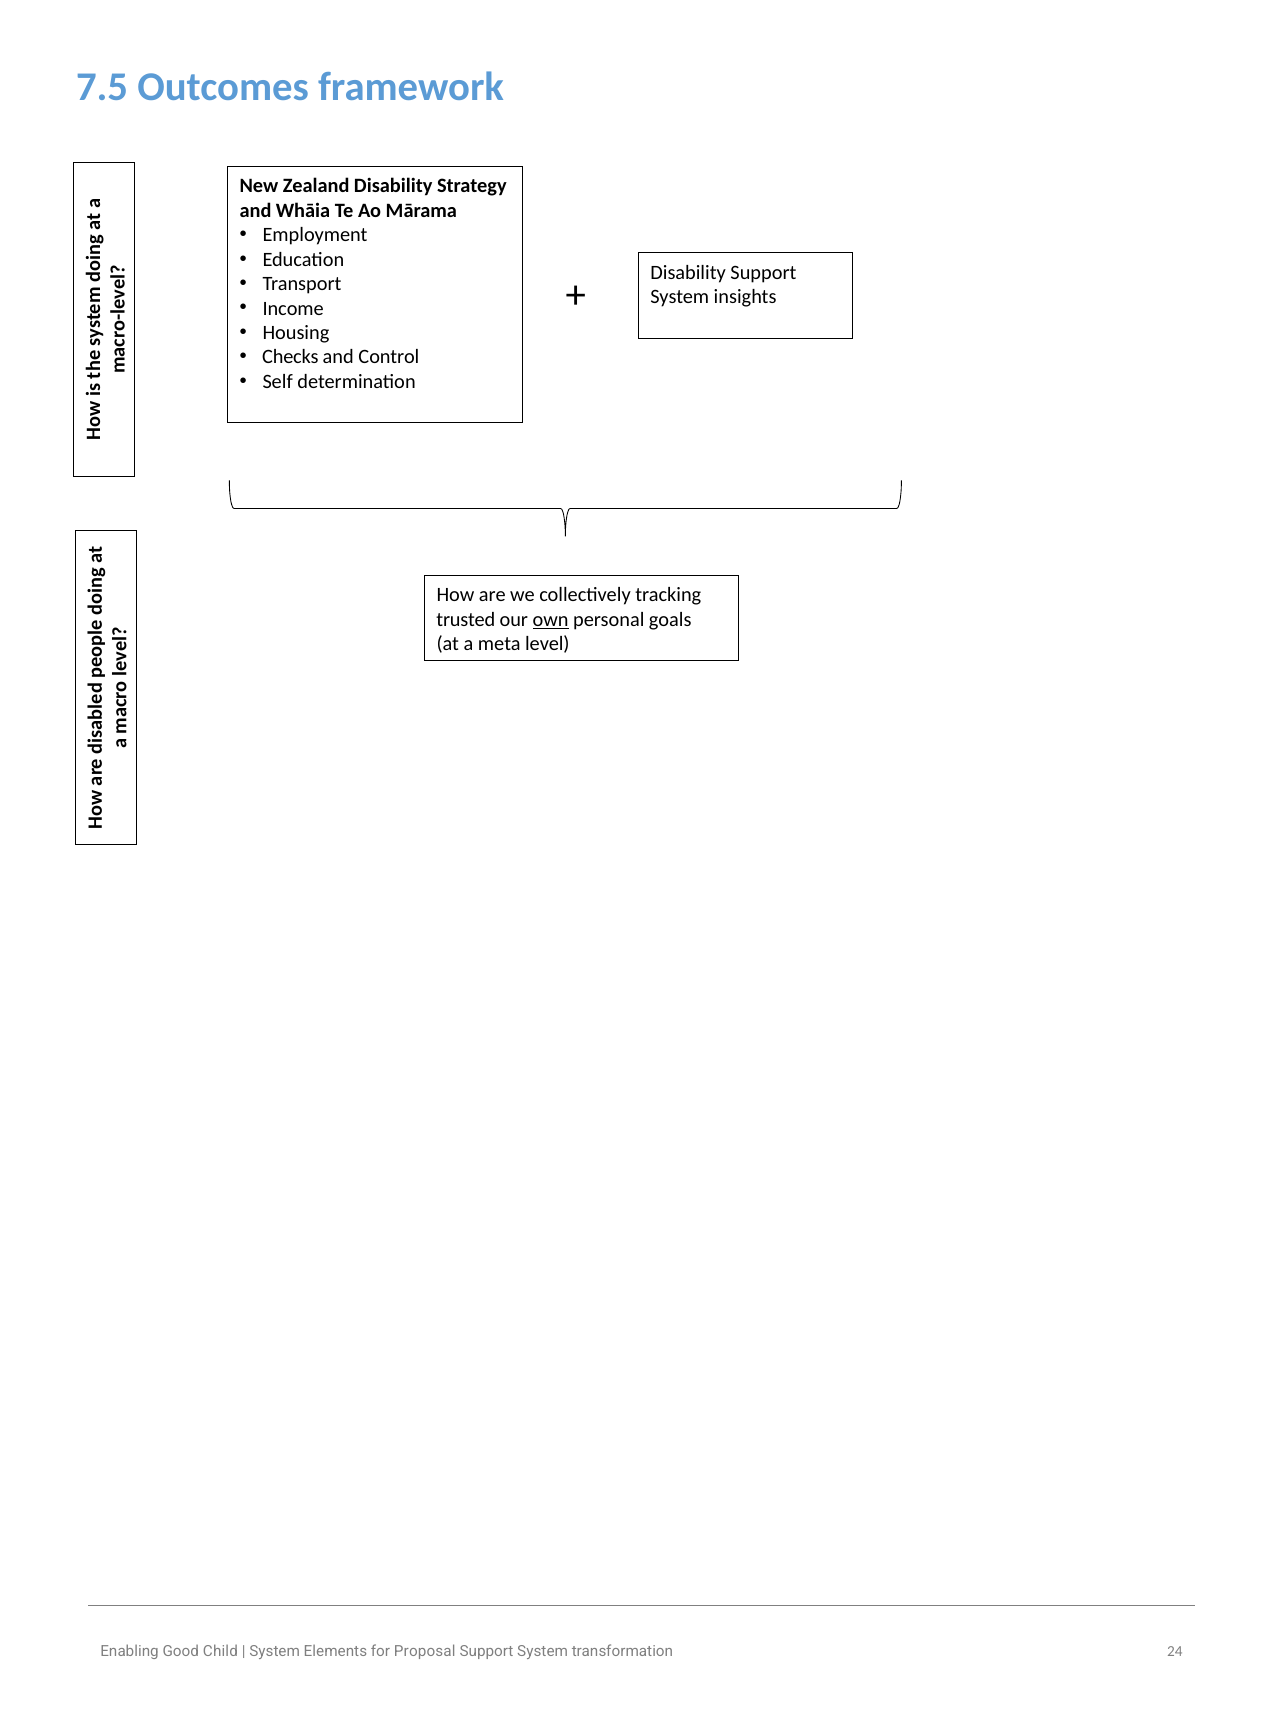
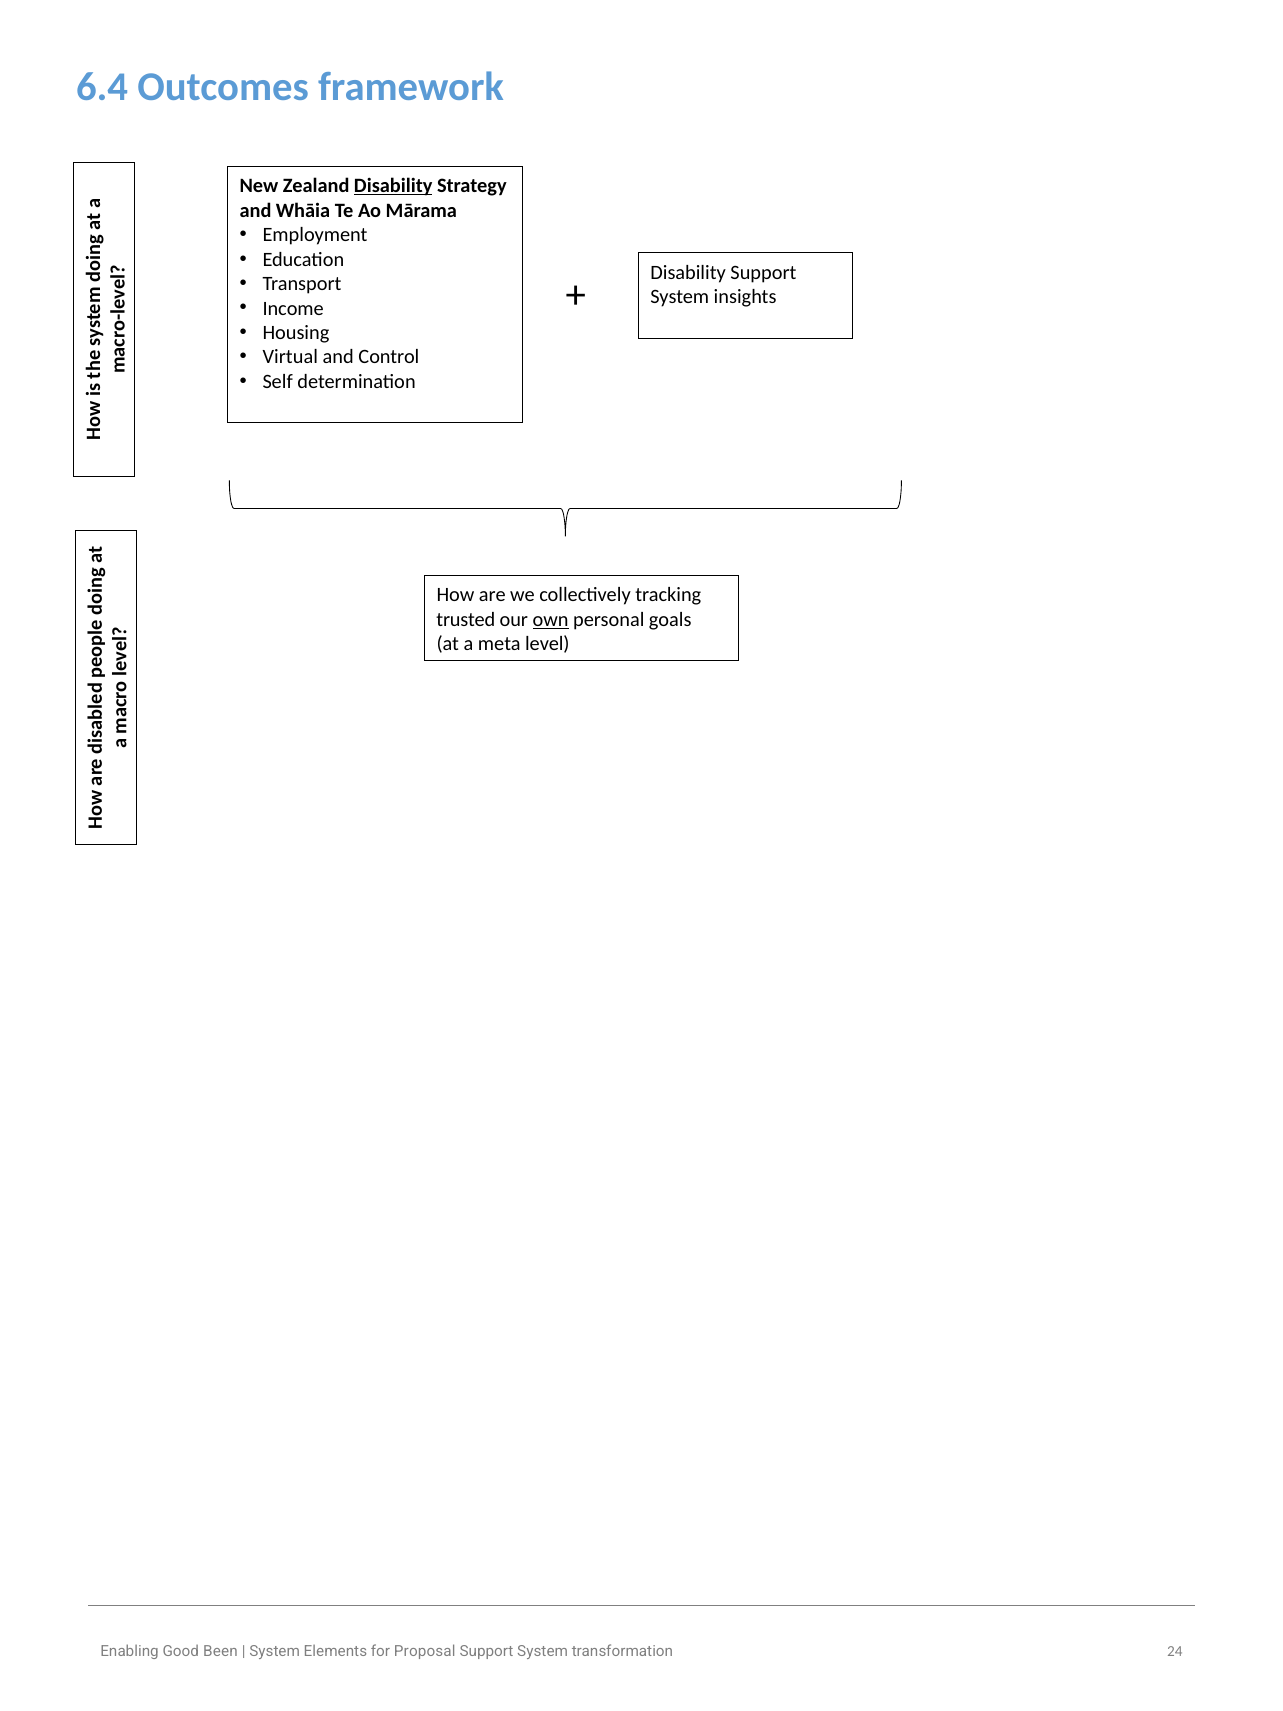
7.5: 7.5 -> 6.4
Disability at (393, 186) underline: none -> present
Checks: Checks -> Virtual
Child: Child -> Been
